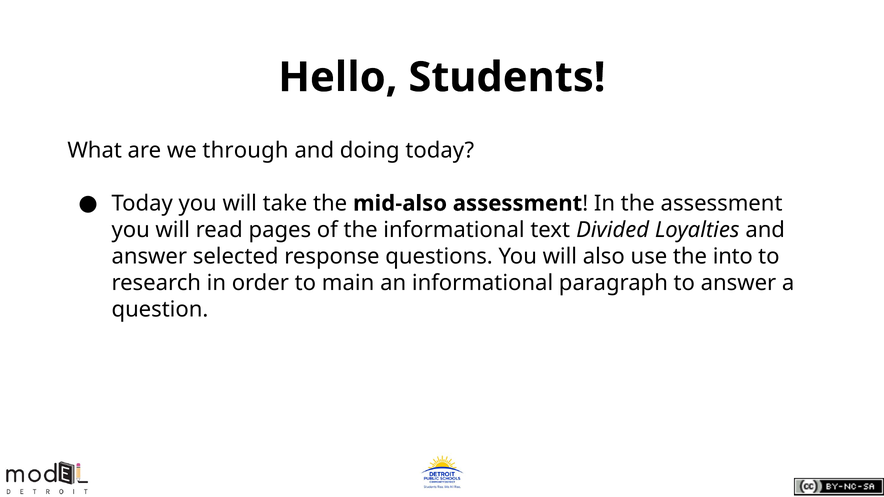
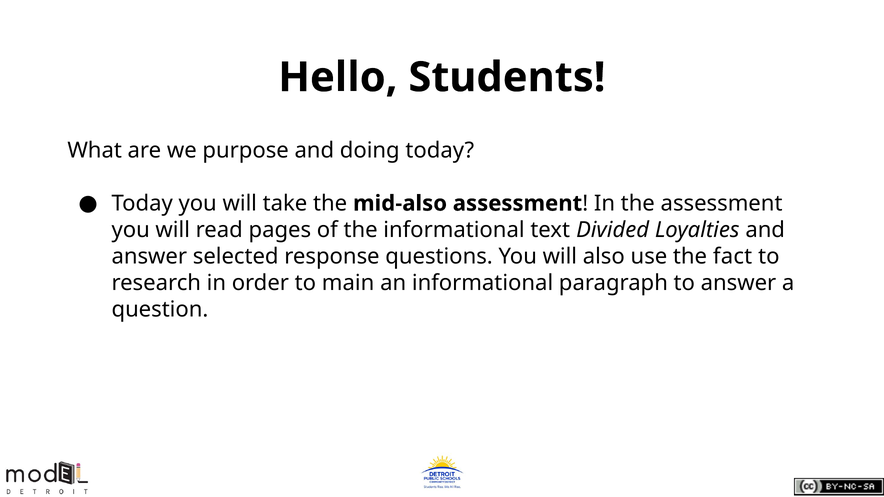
through: through -> purpose
into: into -> fact
